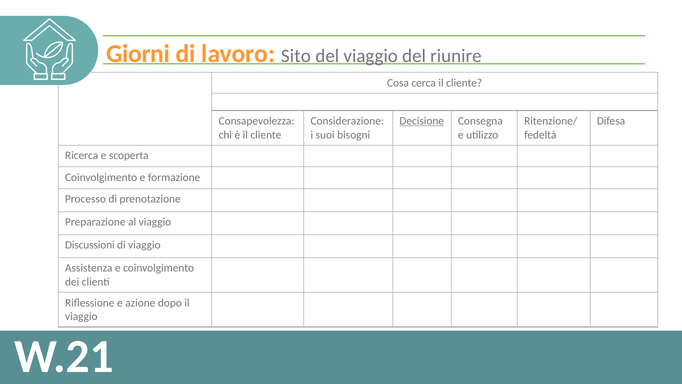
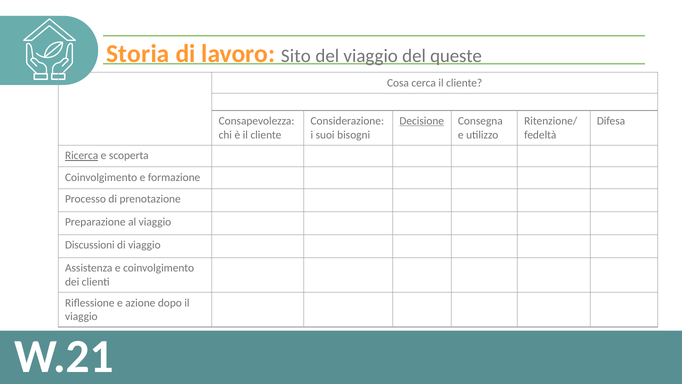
Giorni: Giorni -> Storia
riunire: riunire -> queste
Ricerca underline: none -> present
